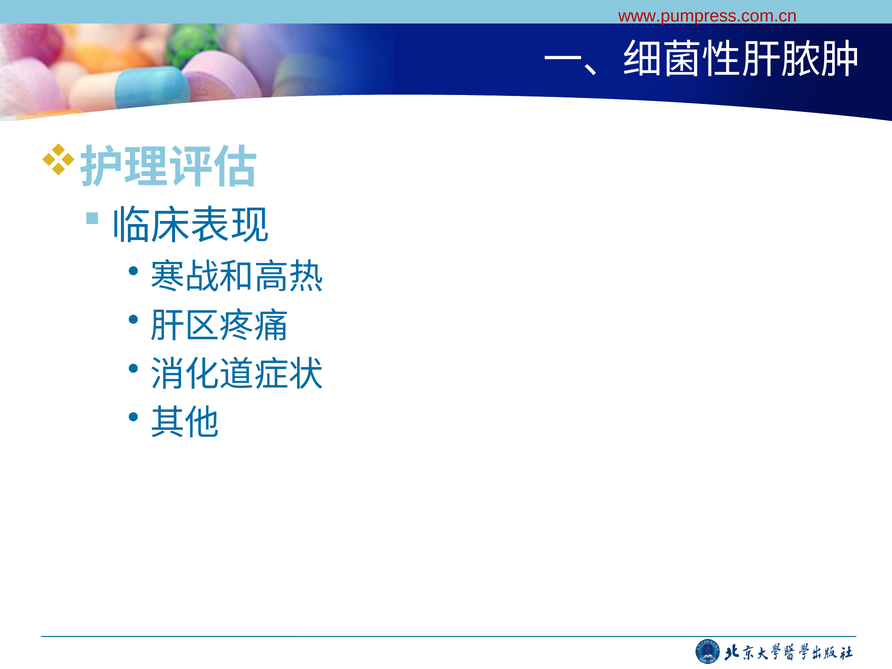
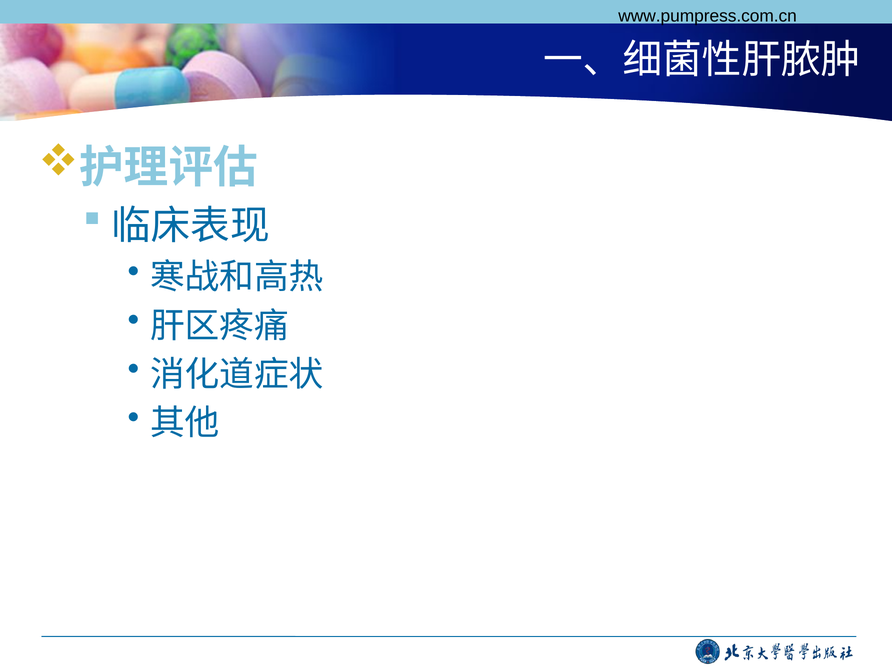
www.pumpress.com.cn colour: red -> black
